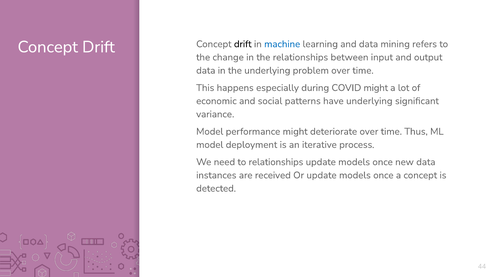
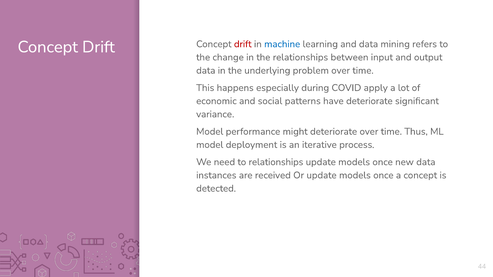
drift at (243, 44) colour: black -> red
COVID might: might -> apply
have underlying: underlying -> deteriorate
